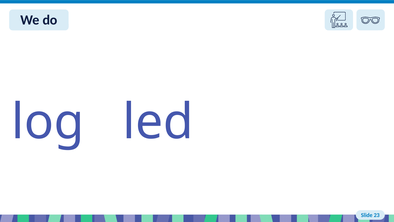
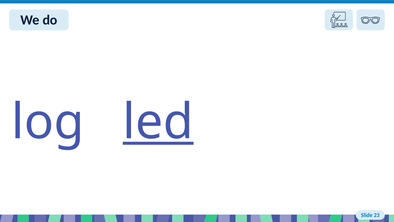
led underline: none -> present
